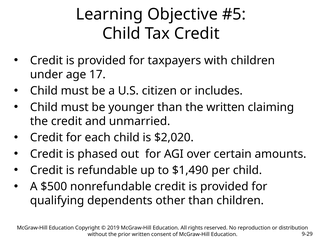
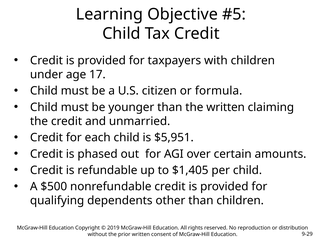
includes: includes -> formula
$2,020: $2,020 -> $5,951
$1,490: $1,490 -> $1,405
